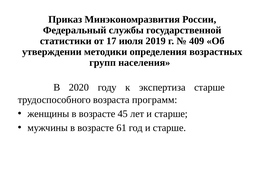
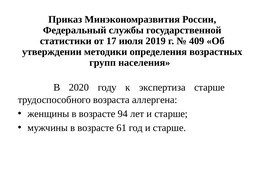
программ: программ -> аллергена
45: 45 -> 94
